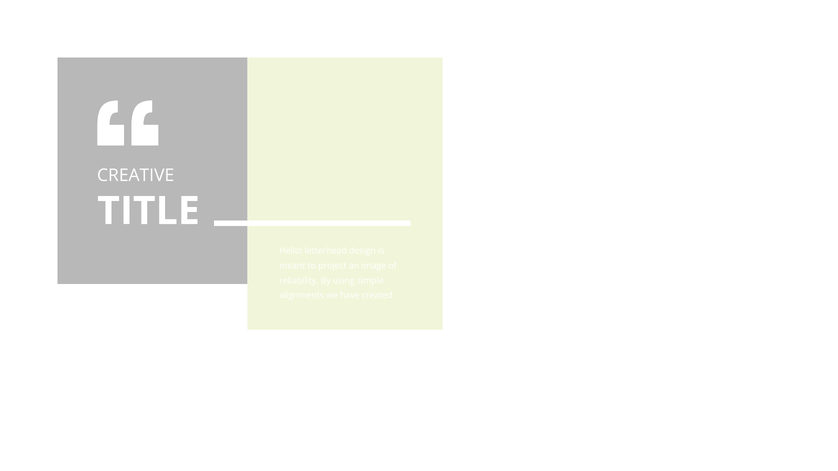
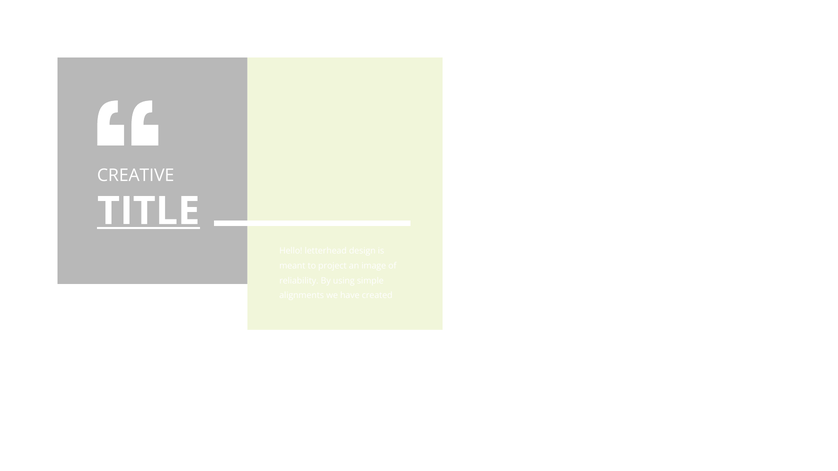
TITLE underline: none -> present
